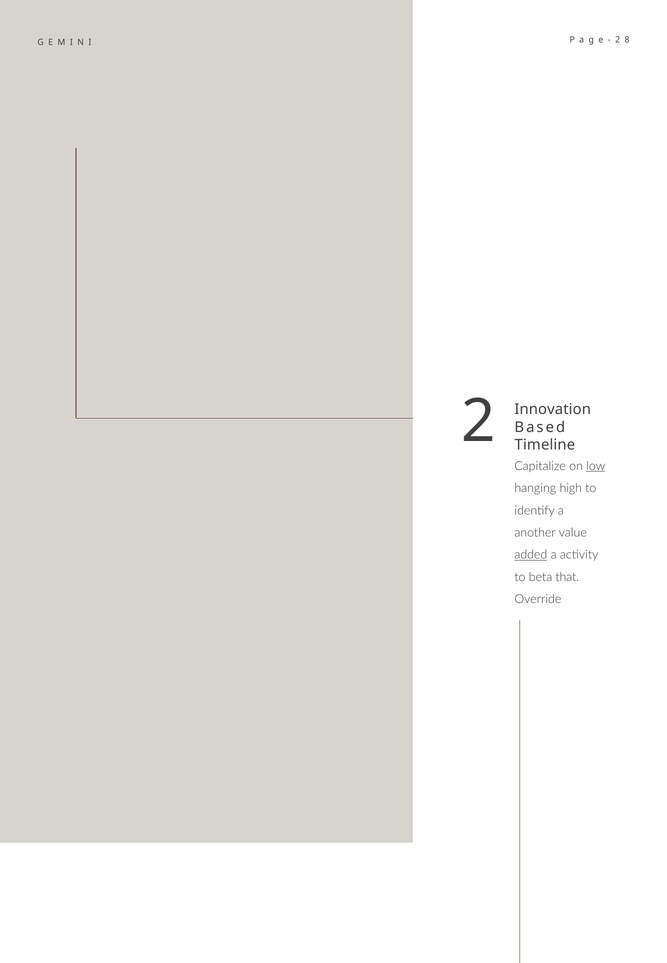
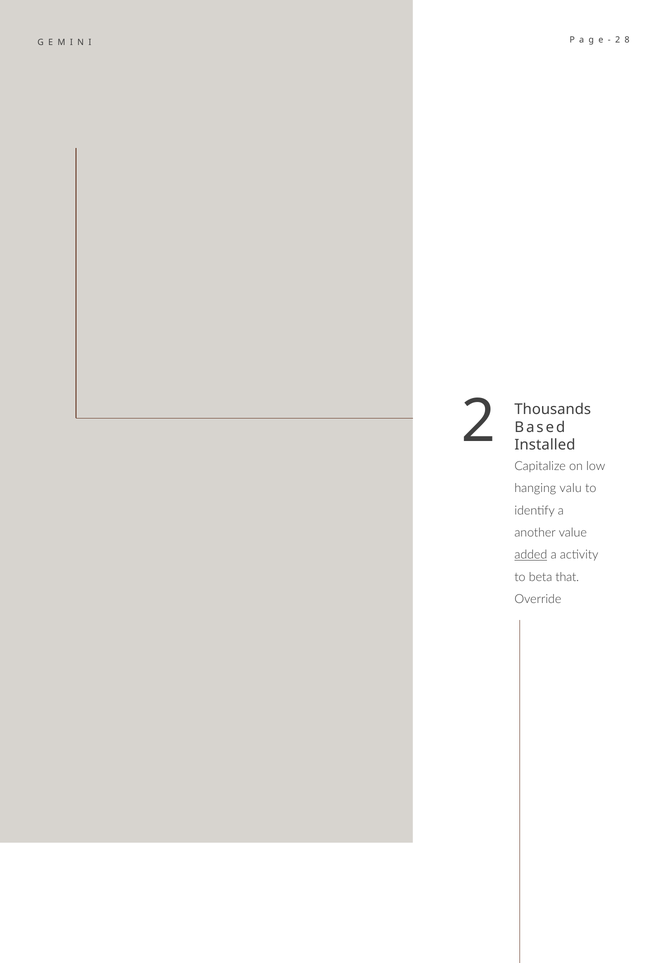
Innovation: Innovation -> Thousands
Timeline: Timeline -> Installed
low underline: present -> none
high: high -> valu
